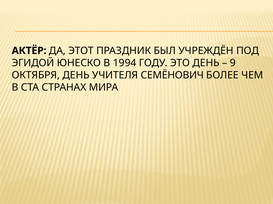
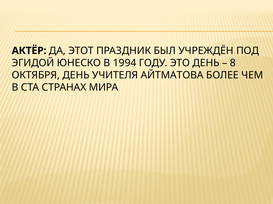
9: 9 -> 8
СЕМЁНОВИЧ: СЕМЁНОВИЧ -> АЙТМАТОВА
